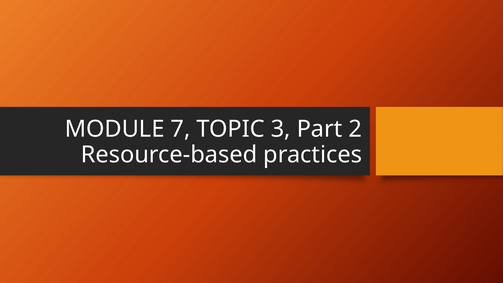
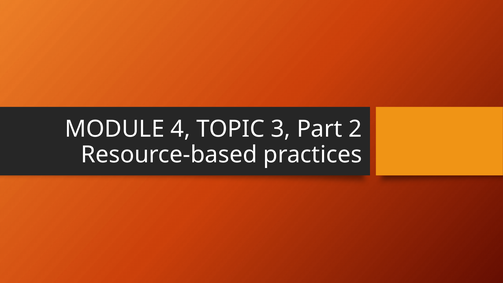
7: 7 -> 4
